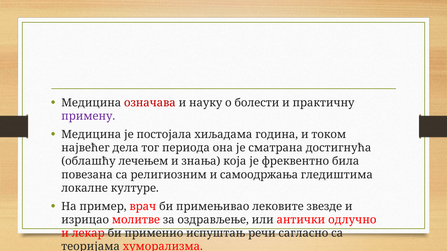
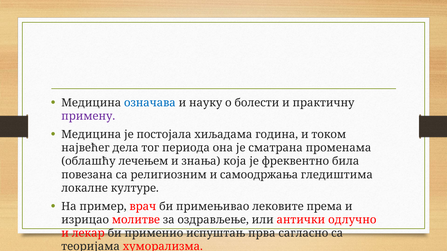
означава colour: red -> blue
достигнућа: достигнућа -> променама
звезде: звезде -> према
речи: речи -> прва
